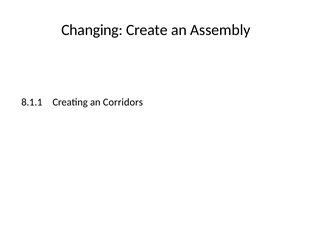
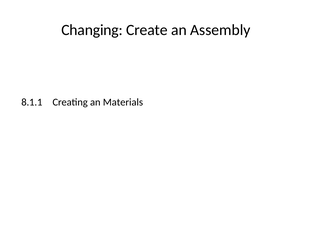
Corridors: Corridors -> Materials
